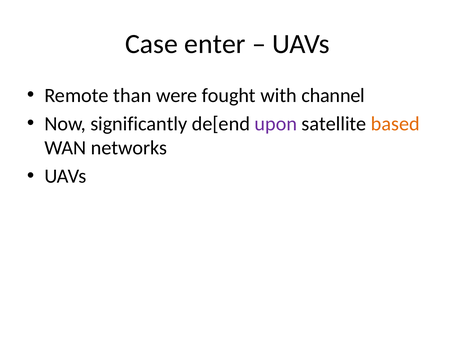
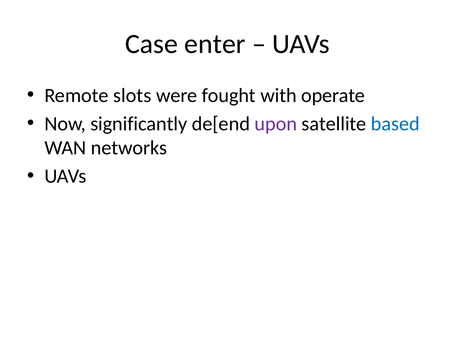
than: than -> slots
channel: channel -> operate
based colour: orange -> blue
